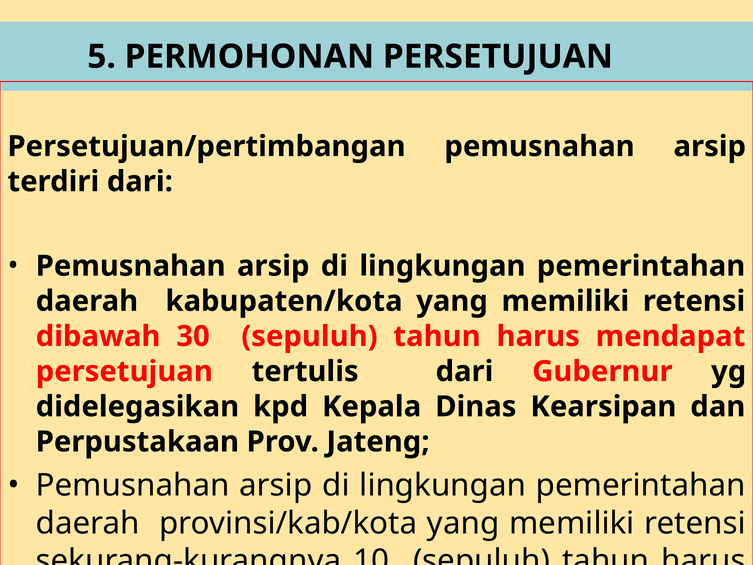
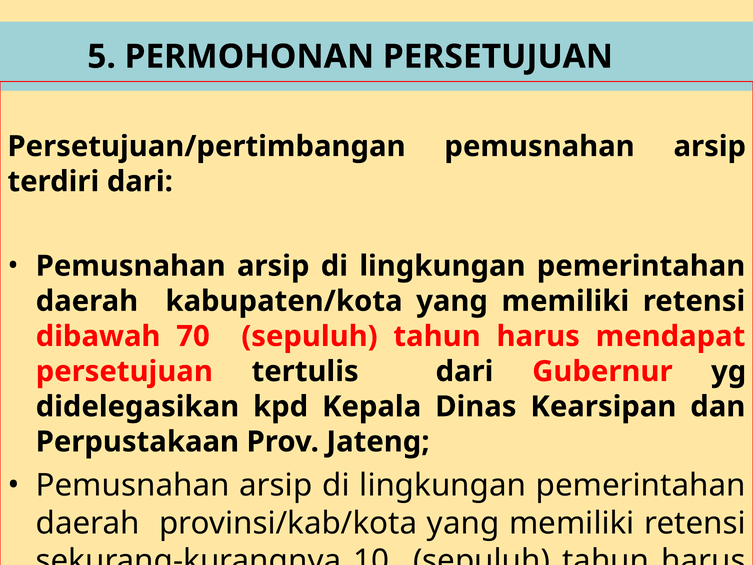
30: 30 -> 70
